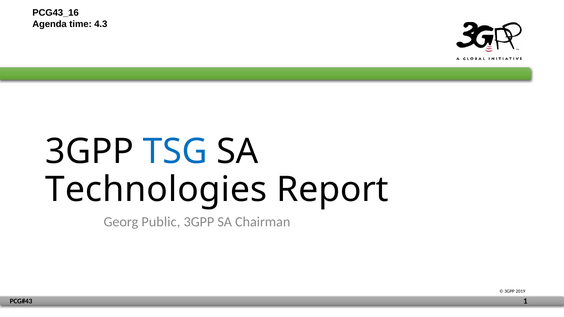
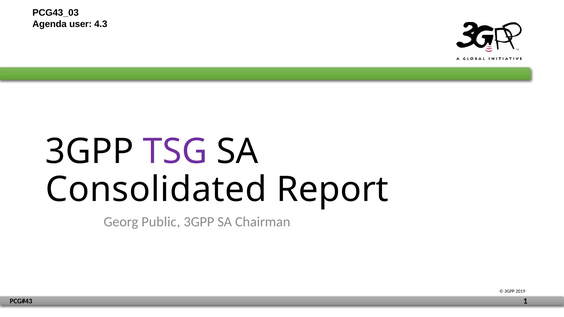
PCG43_16: PCG43_16 -> PCG43_03
time: time -> user
TSG colour: blue -> purple
Technologies: Technologies -> Consolidated
